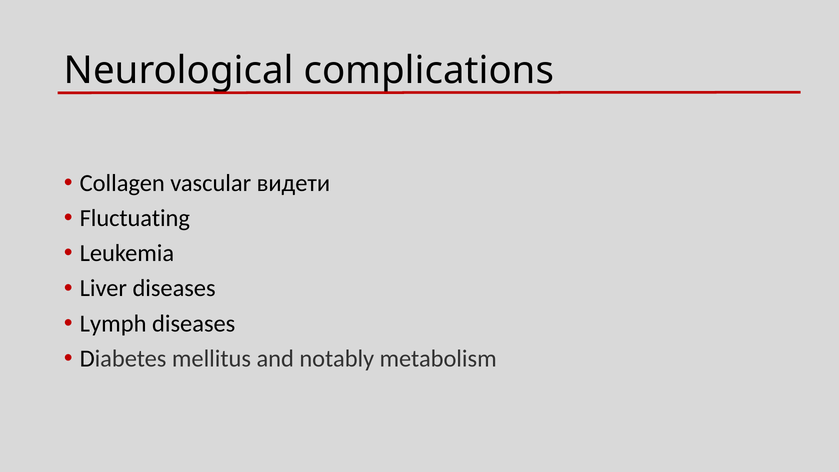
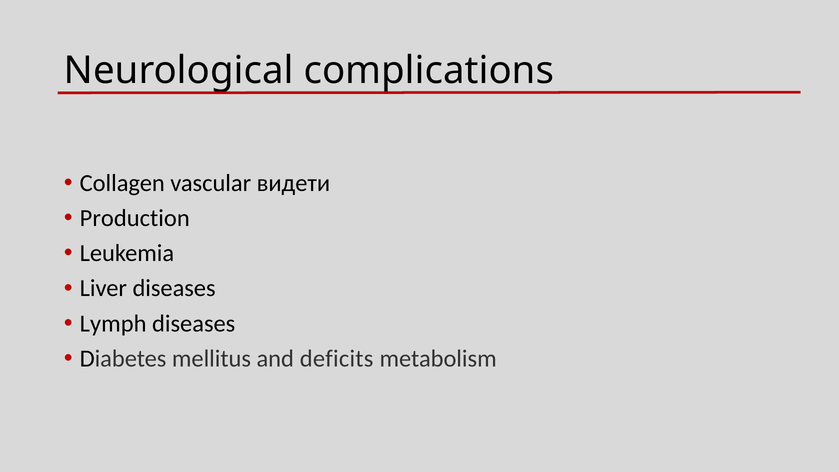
Fluctuating: Fluctuating -> Production
notably: notably -> deficits
